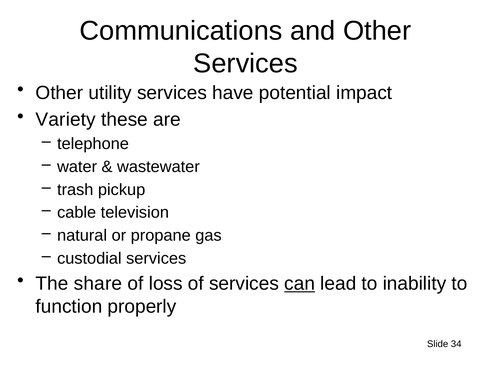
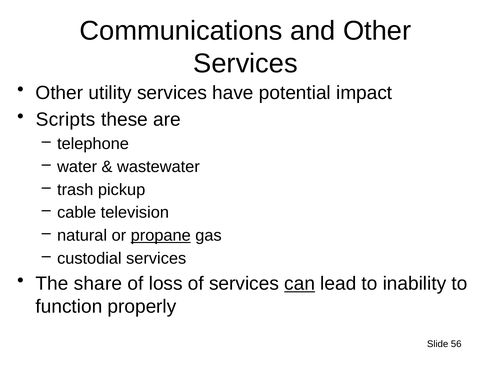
Variety: Variety -> Scripts
propane underline: none -> present
34: 34 -> 56
